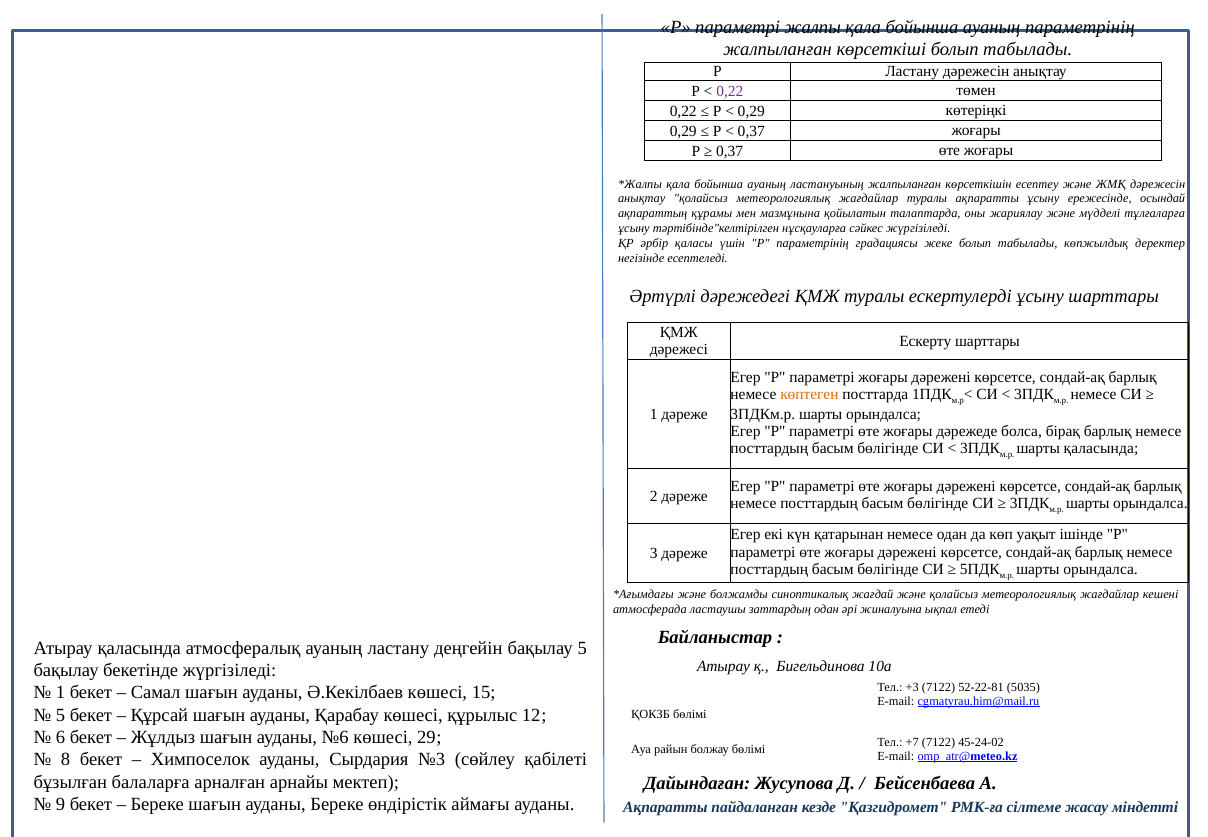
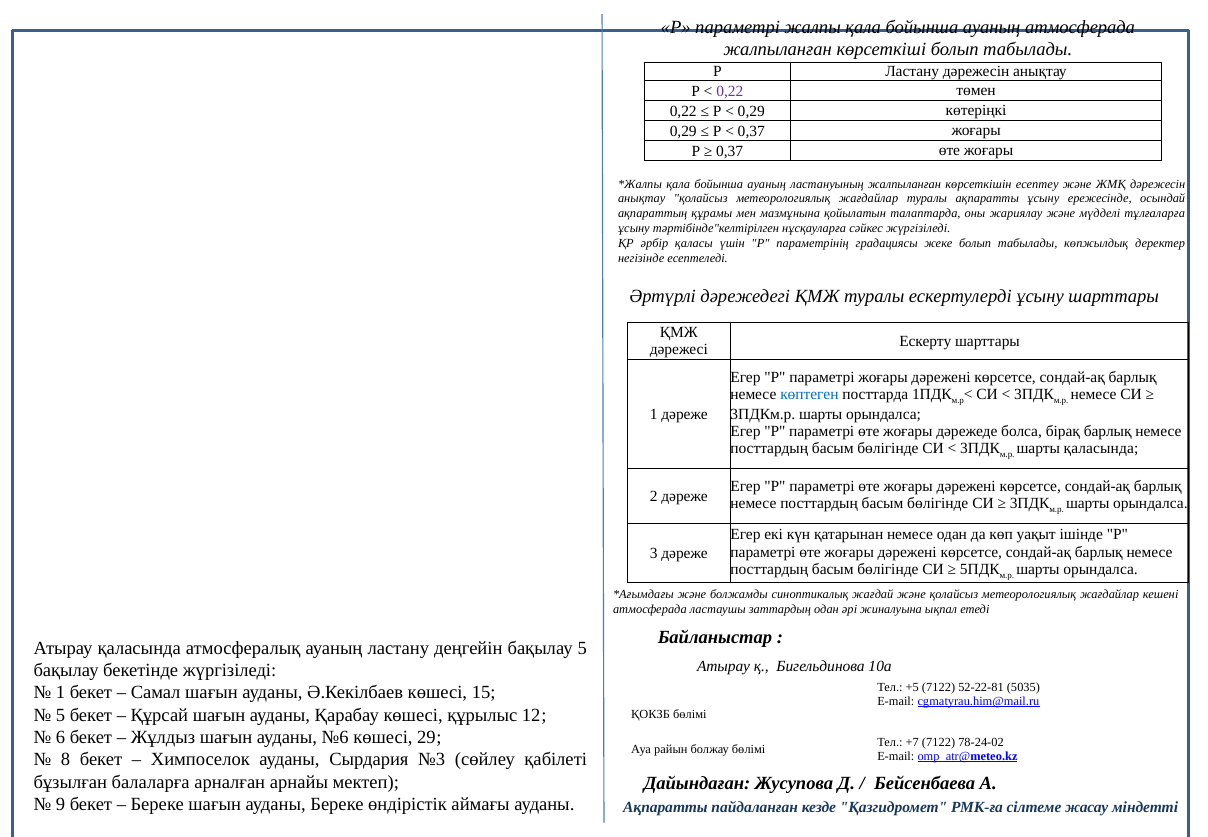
ауаның параметрінің: параметрінің -> атмосферада
көптеген colour: orange -> blue
+3: +3 -> +5
45-24-02: 45-24-02 -> 78-24-02
